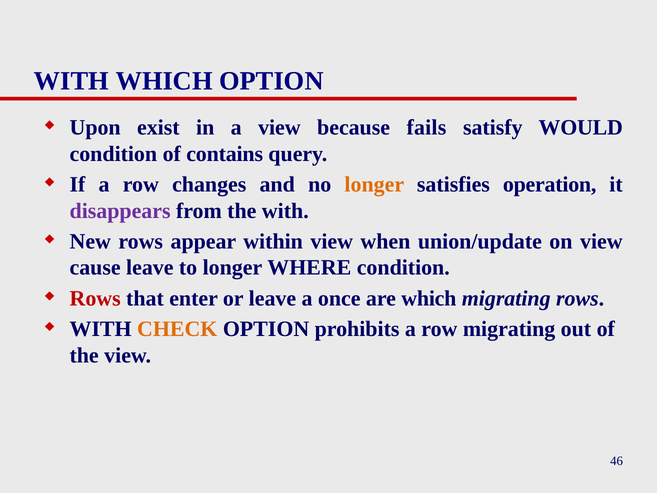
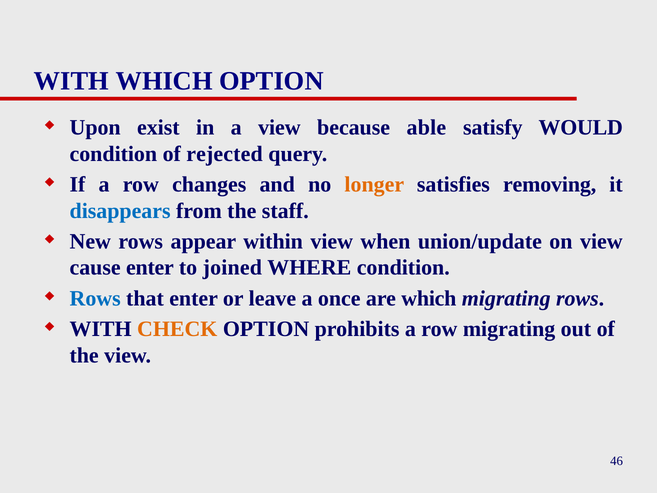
fails: fails -> able
contains: contains -> rejected
operation: operation -> removing
disappears colour: purple -> blue
the with: with -> staff
cause leave: leave -> enter
to longer: longer -> joined
Rows at (95, 298) colour: red -> blue
